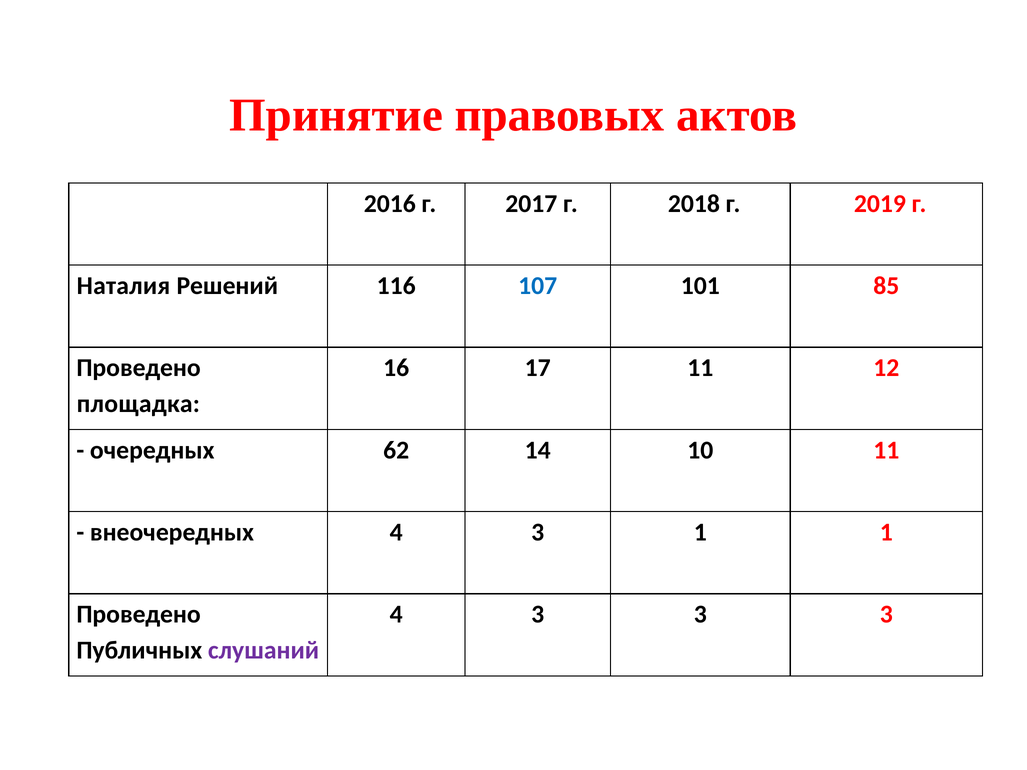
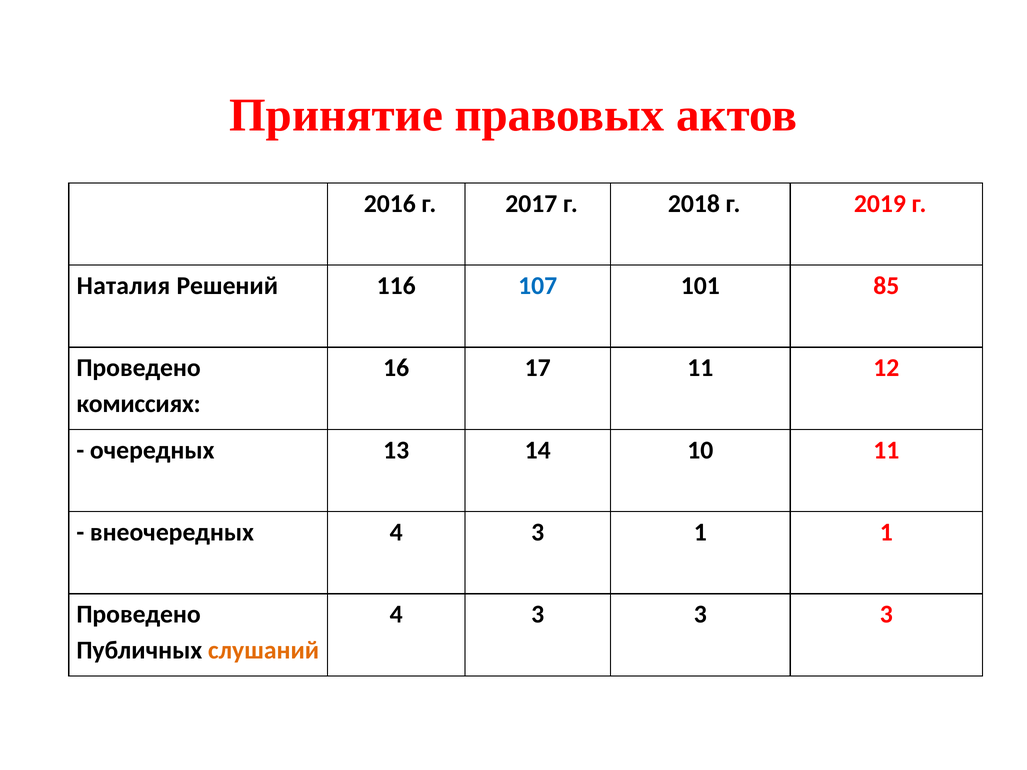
площадка: площадка -> комиссиях
62: 62 -> 13
слушаний colour: purple -> orange
